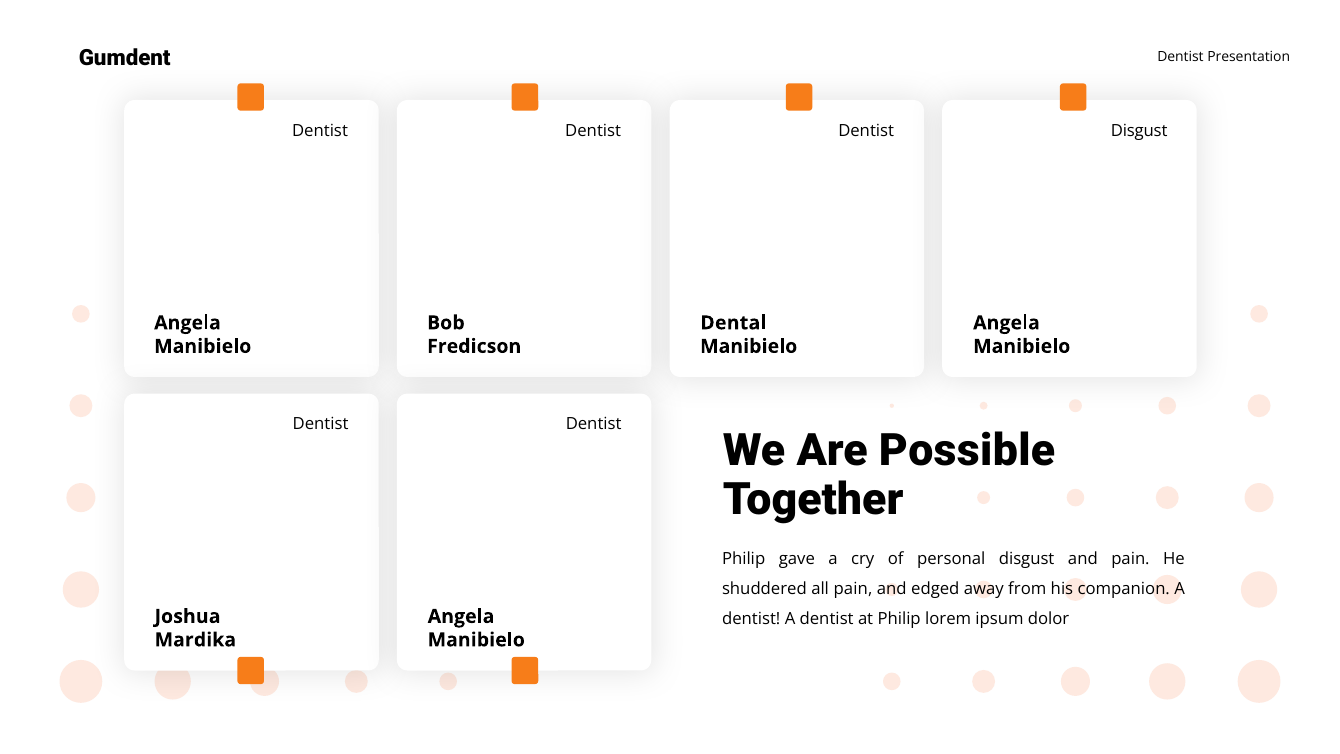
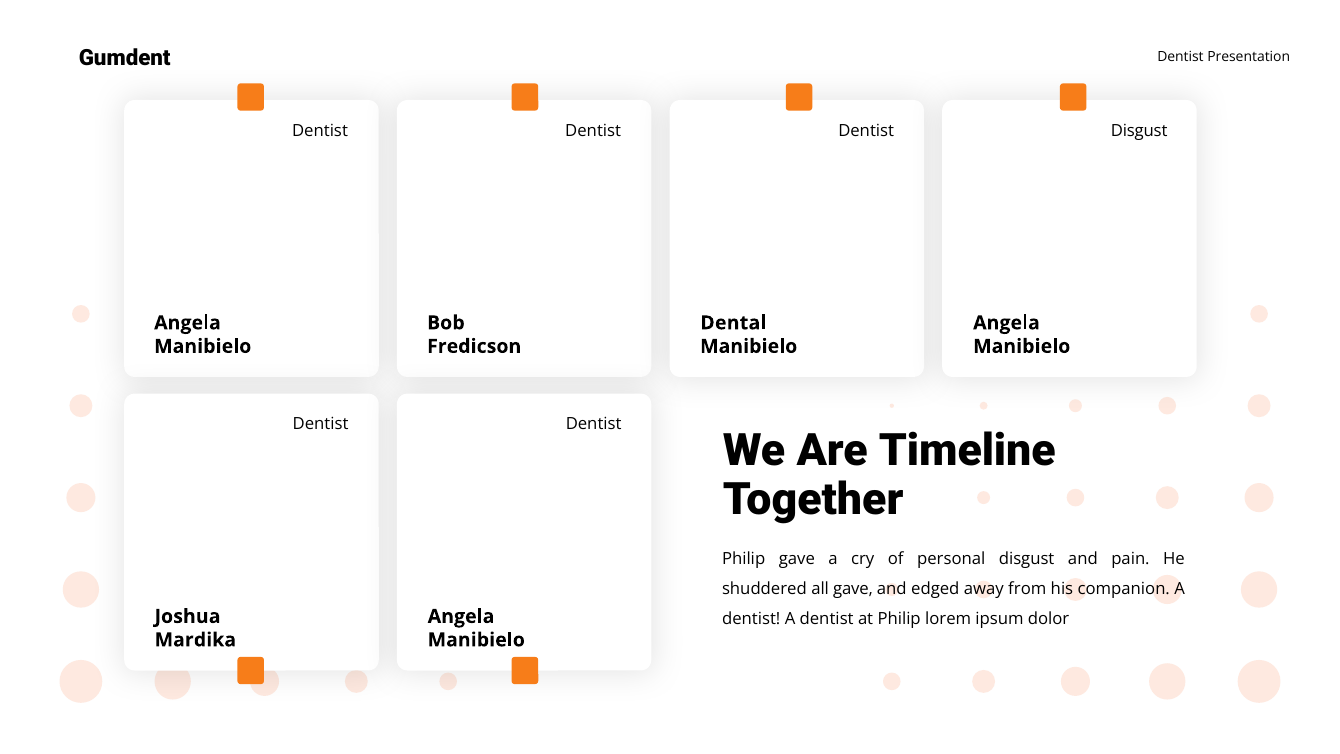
Possible: Possible -> Timeline
all pain: pain -> gave
